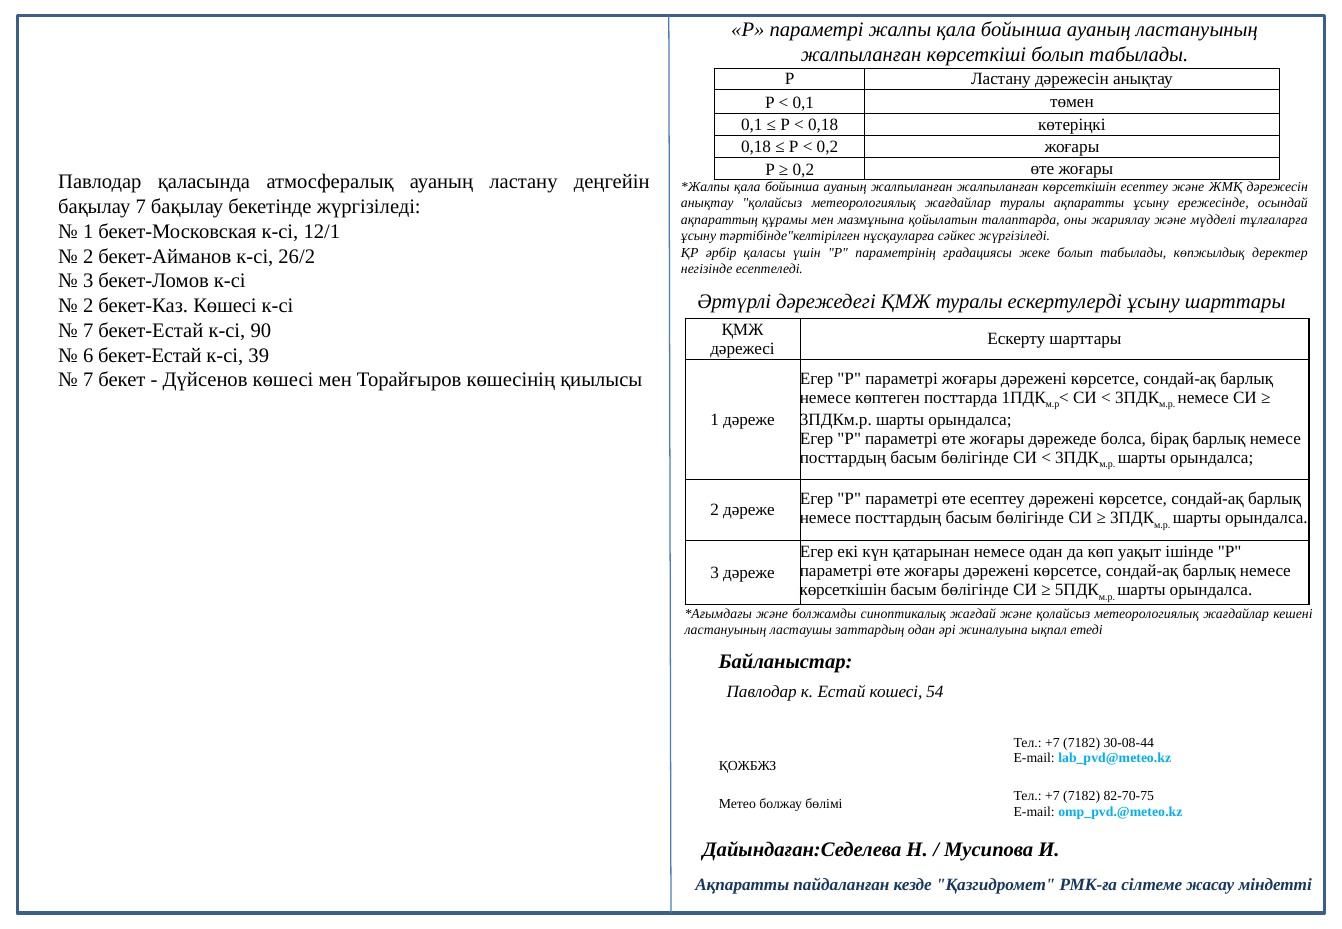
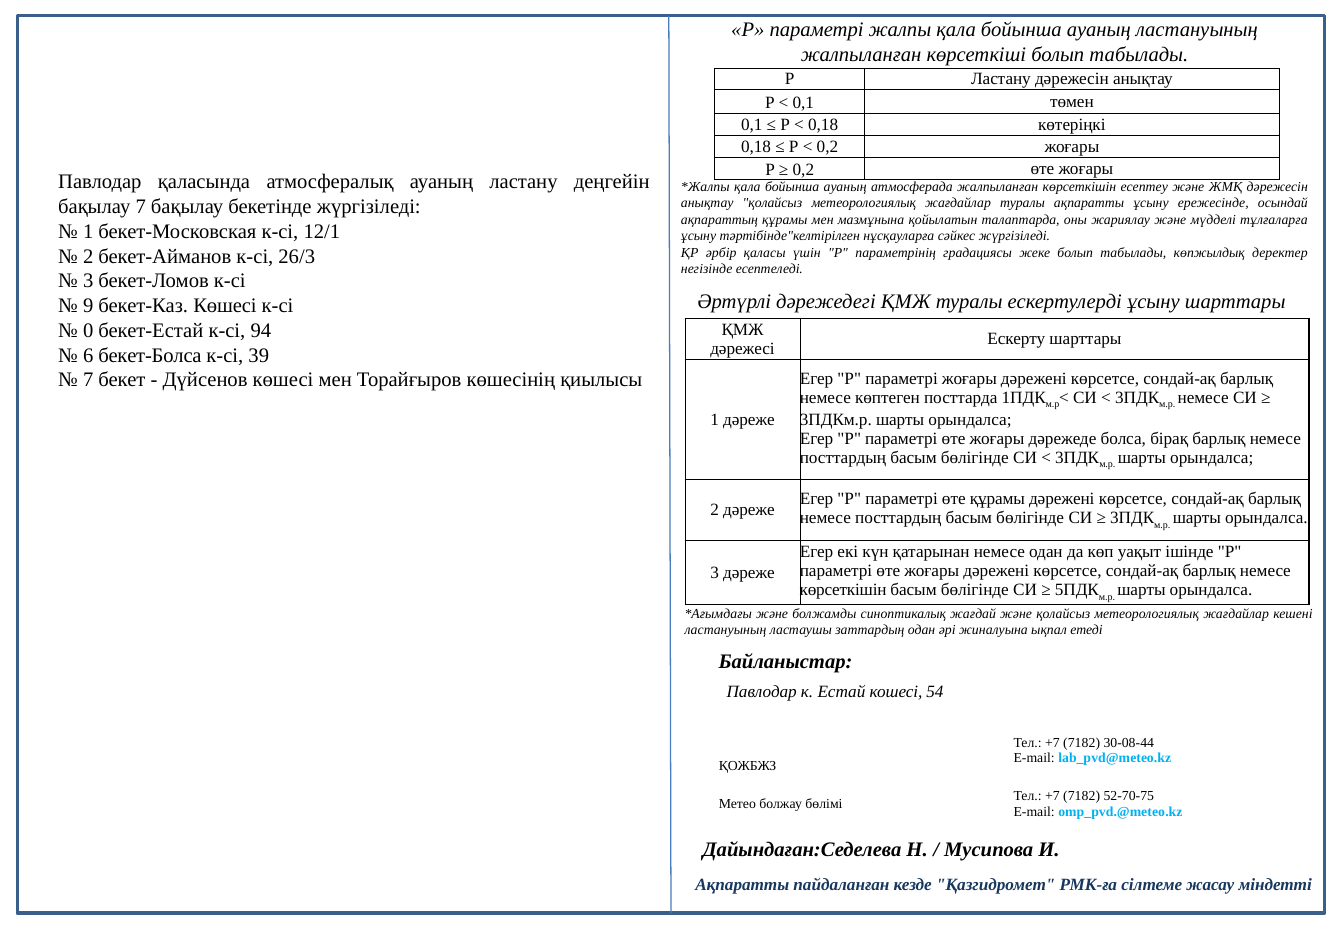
ауаның жалпыланған: жалпыланған -> атмосферада
26/2: 26/2 -> 26/3
2 at (88, 306): 2 -> 9
7 at (88, 331): 7 -> 0
90: 90 -> 94
6 бекет-Естай: бекет-Естай -> бекет-Болса
өте есептеу: есептеу -> құрамы
82-70-75: 82-70-75 -> 52-70-75
